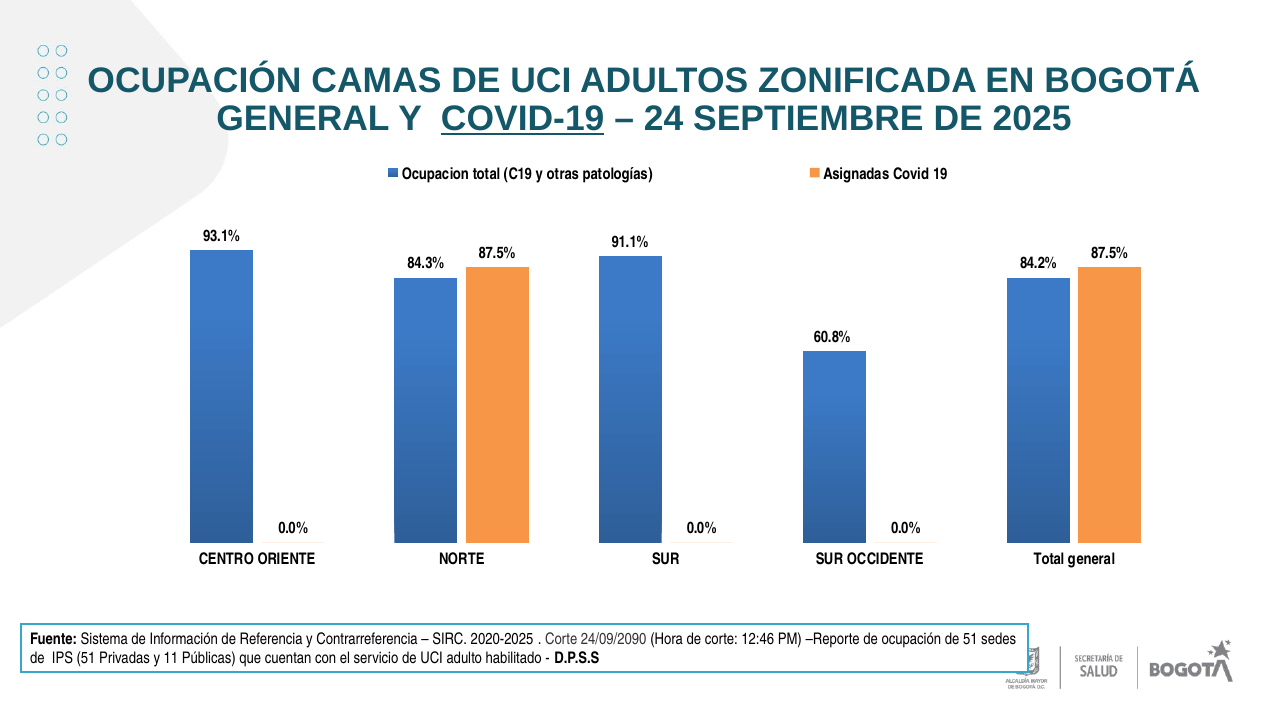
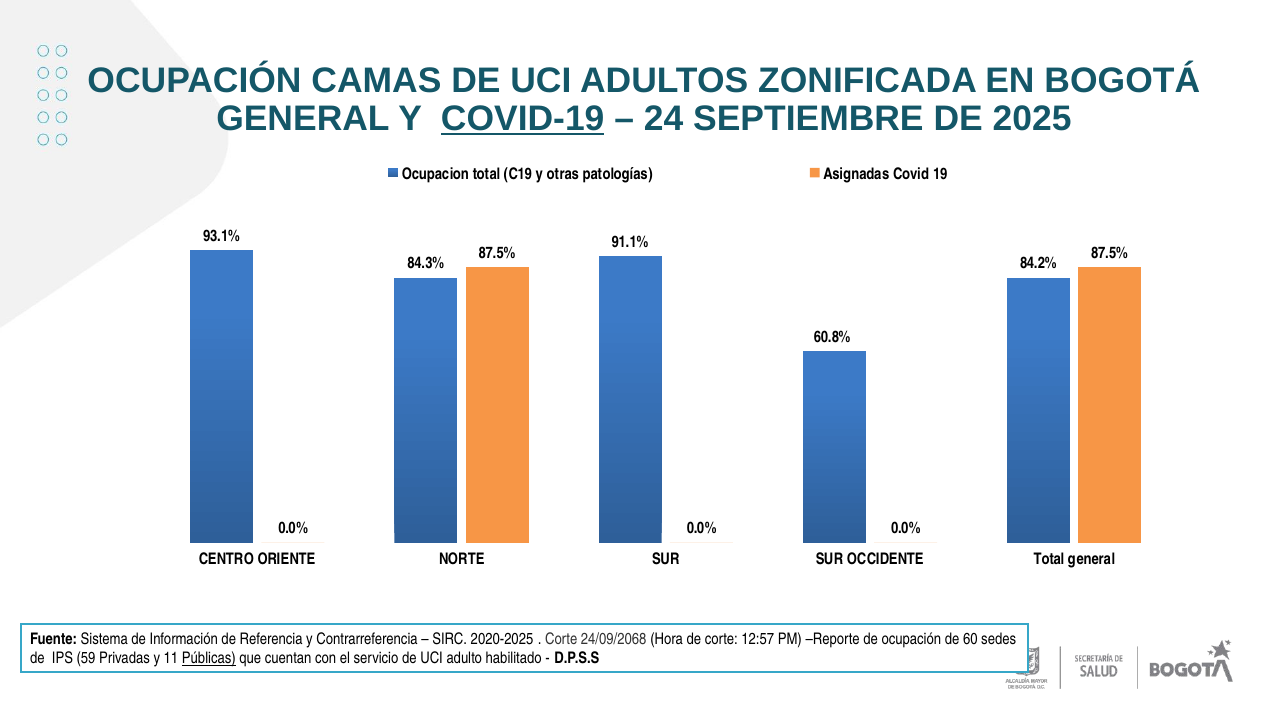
24/09/2090: 24/09/2090 -> 24/09/2068
12:46: 12:46 -> 12:57
de 51: 51 -> 60
IPS 51: 51 -> 59
Públicas underline: none -> present
